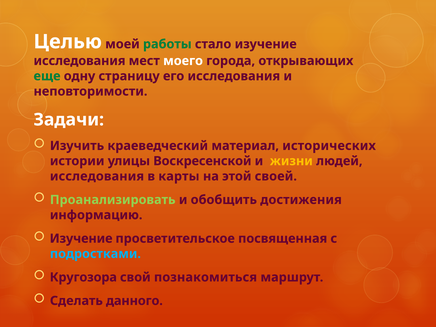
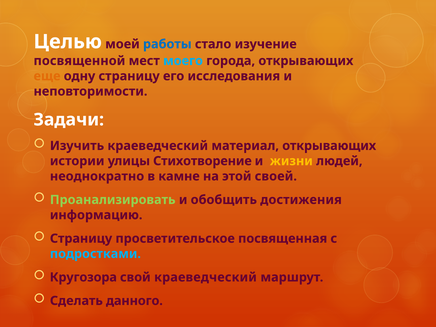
работы colour: green -> blue
исследования at (80, 61): исследования -> посвященной
моего colour: white -> light blue
еще colour: green -> orange
материал исторических: исторических -> открывающих
Воскресенской: Воскресенской -> Стихотворение
исследования at (97, 176): исследования -> неоднократно
карты: карты -> камне
Изучение at (81, 239): Изучение -> Страницу
свой познакомиться: познакомиться -> краеведческий
